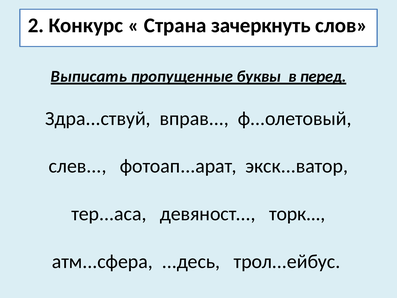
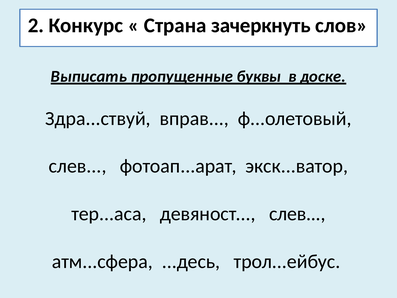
перед: перед -> доске
девяност торк: торк -> слев
